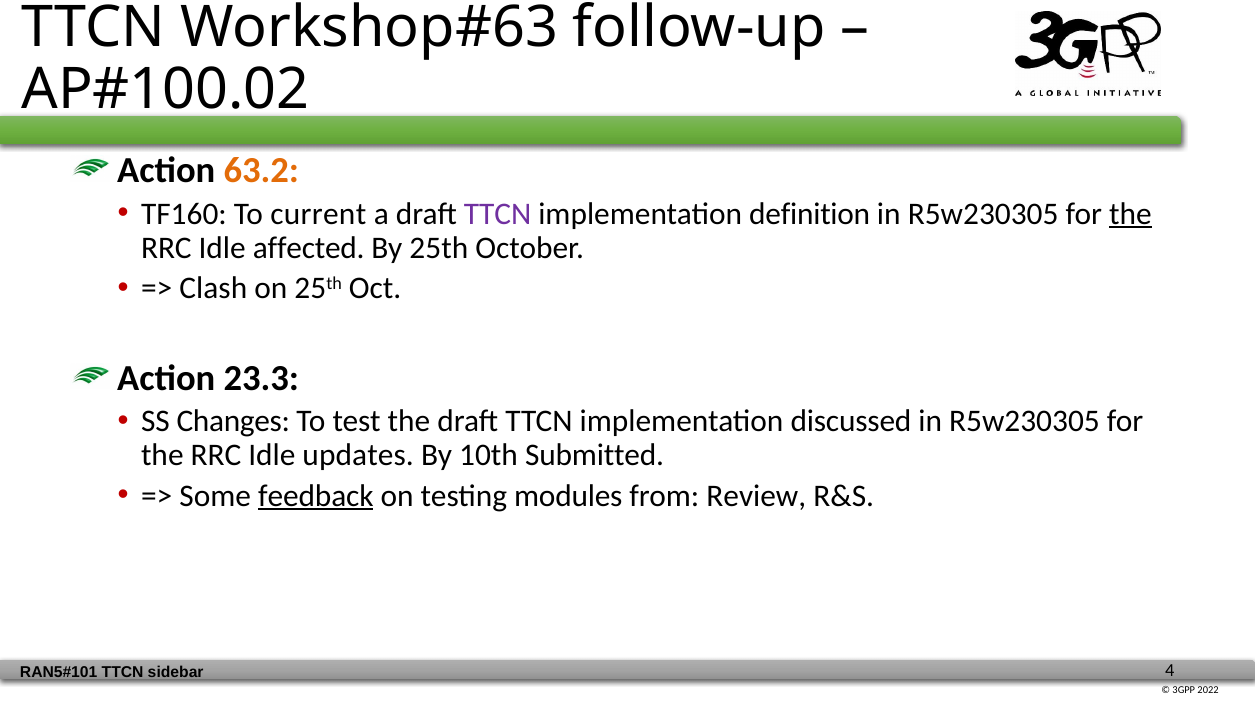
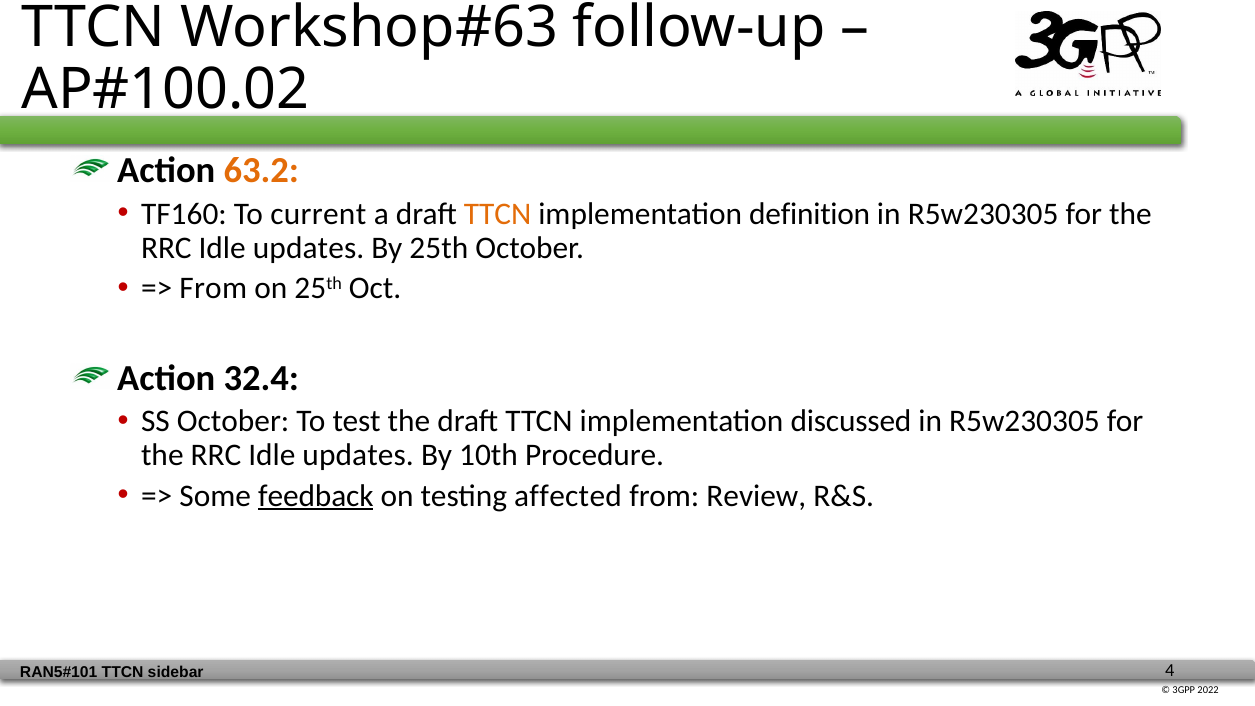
TTCN at (498, 214) colour: purple -> orange
the at (1130, 214) underline: present -> none
affected at (309, 248): affected -> updates
Clash at (213, 288): Clash -> From
23.3: 23.3 -> 32.4
SS Changes: Changes -> October
Submitted: Submitted -> Procedure
modules: modules -> affected
